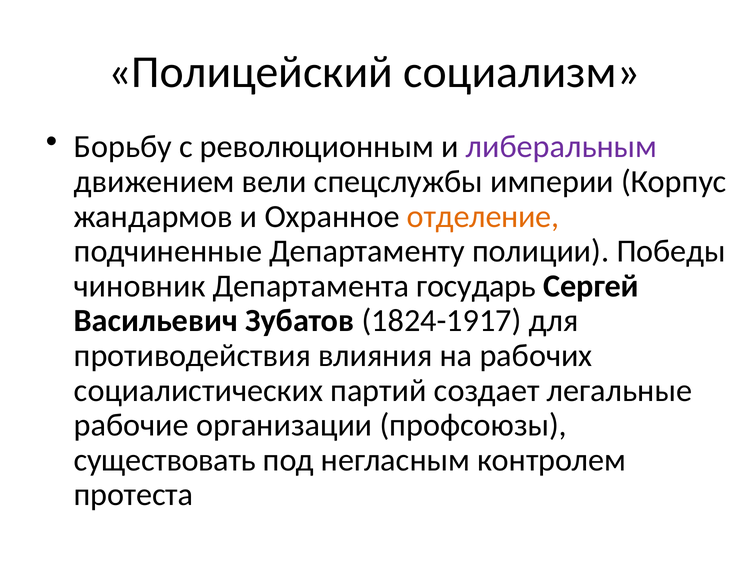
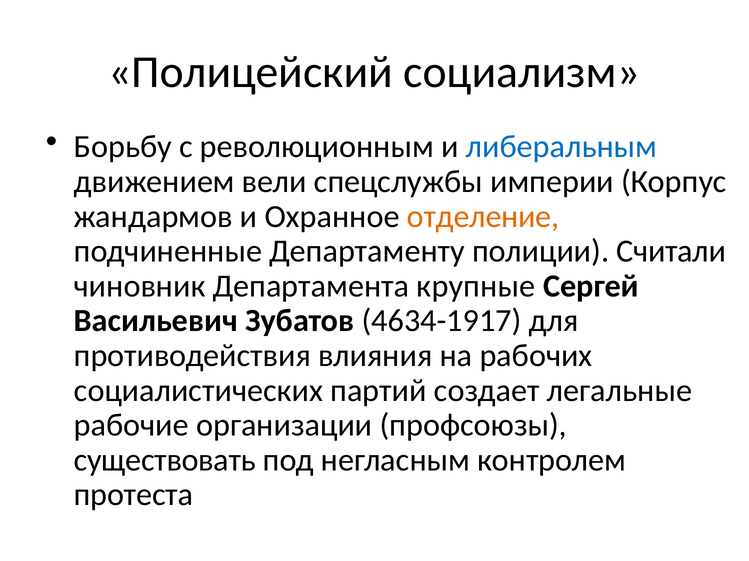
либеральным colour: purple -> blue
Победы: Победы -> Считали
государь: государь -> крупные
1824-1917: 1824-1917 -> 4634-1917
